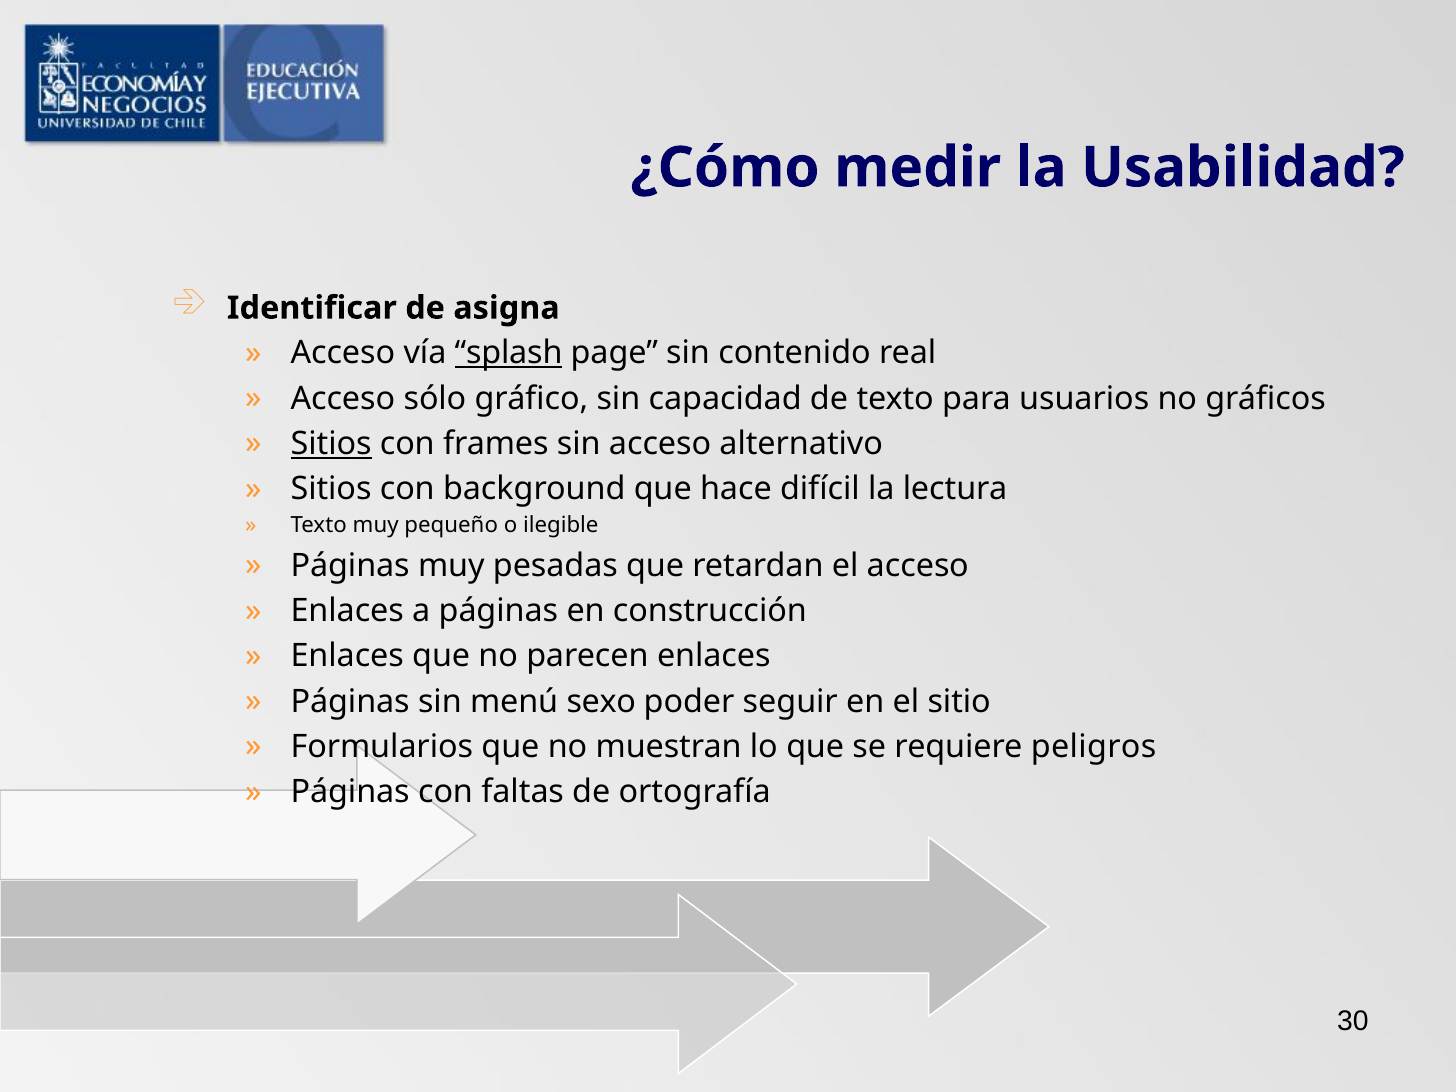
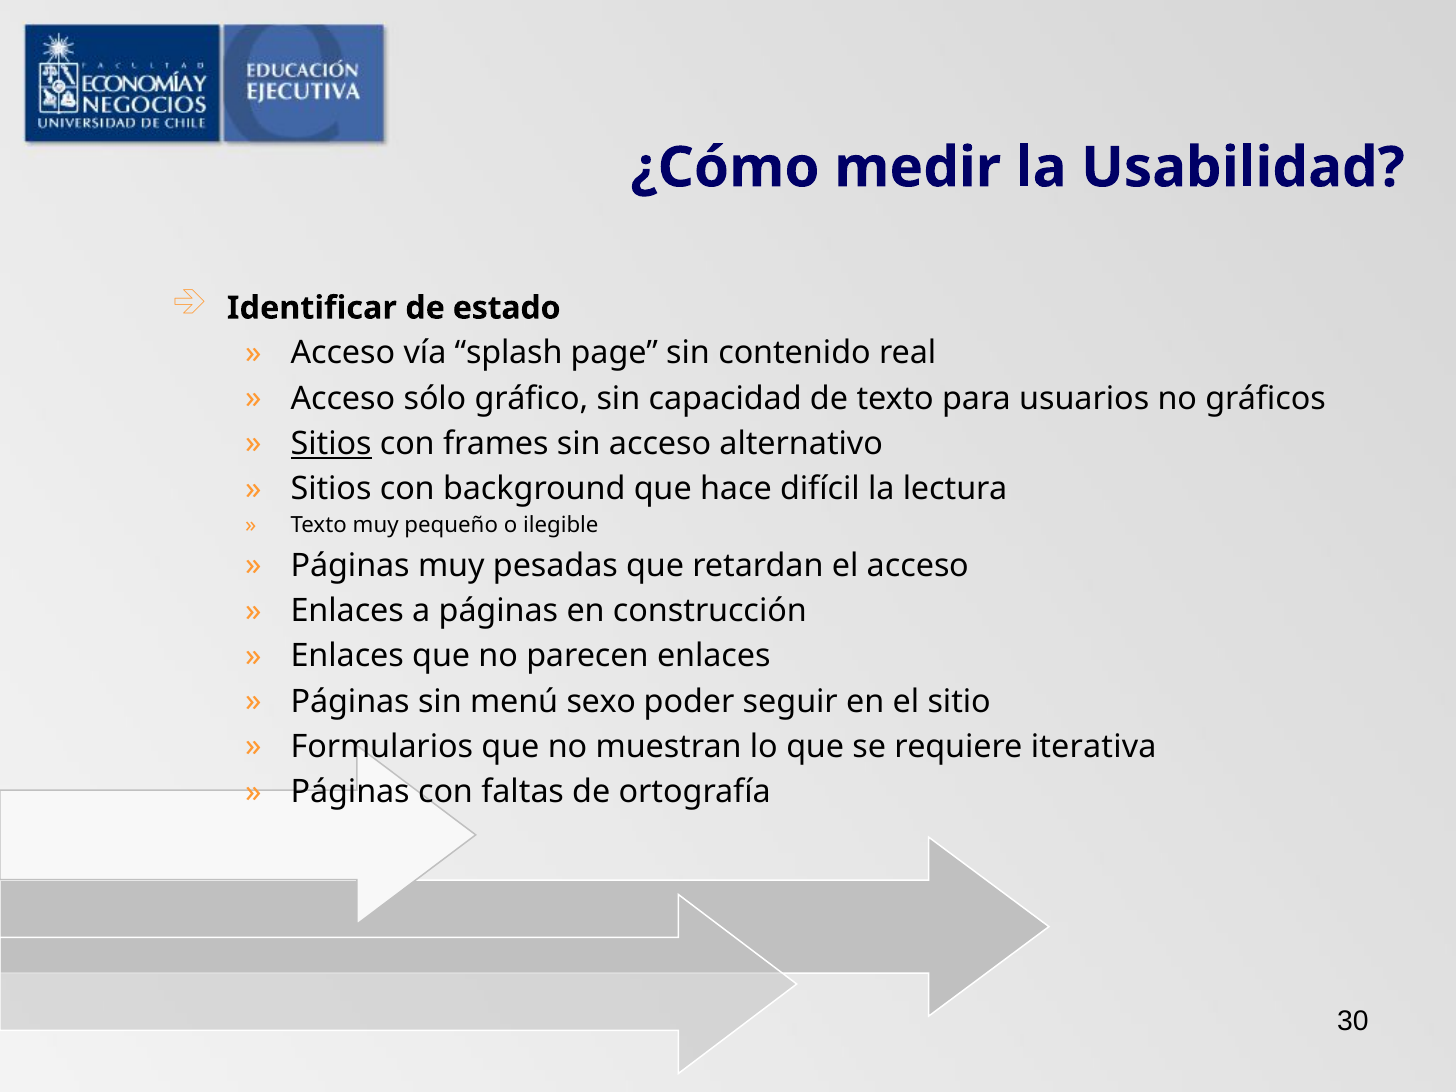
asigna: asigna -> estado
splash underline: present -> none
peligros: peligros -> iterativa
